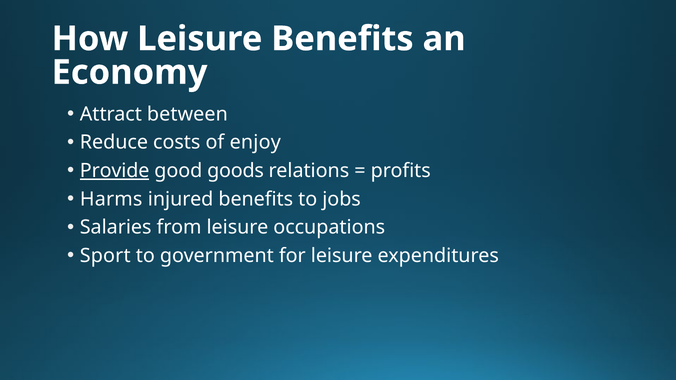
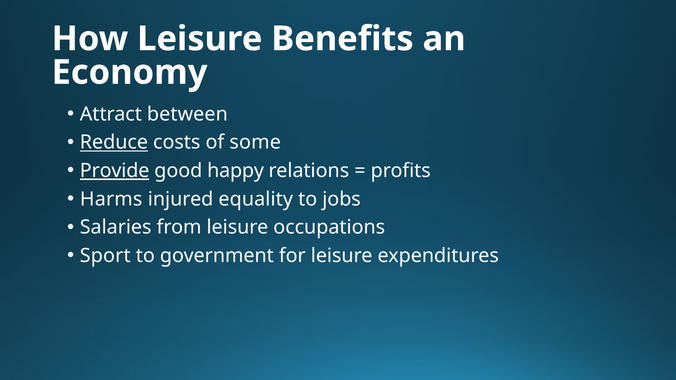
Reduce underline: none -> present
enjoy: enjoy -> some
goods: goods -> happy
injured benefits: benefits -> equality
